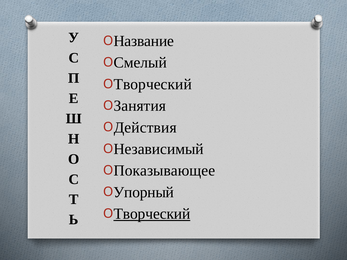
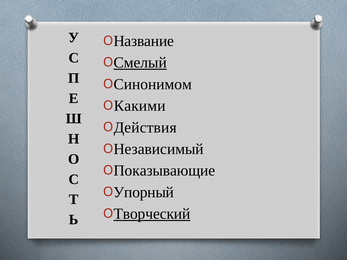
Смелый underline: none -> present
Творческий at (153, 84): Творческий -> Синонимом
Занятия: Занятия -> Какими
Показывающее: Показывающее -> Показывающие
